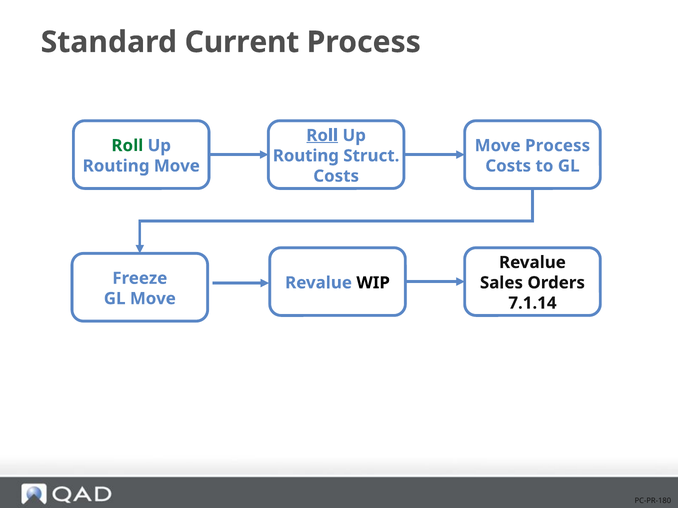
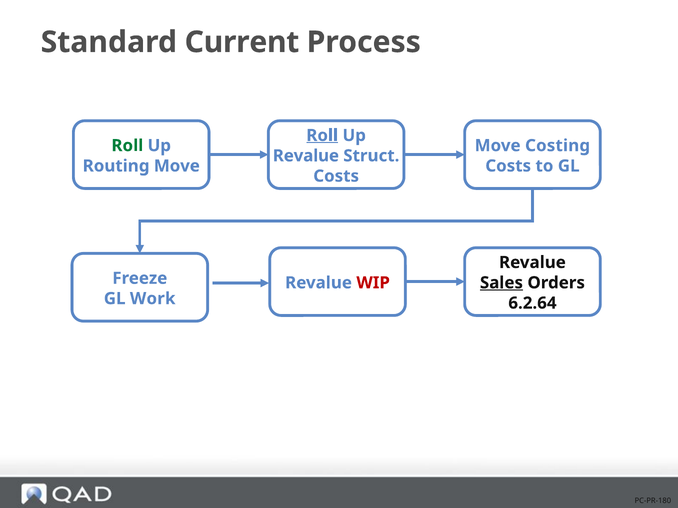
Move Process: Process -> Costing
Routing at (306, 156): Routing -> Revalue
WIP colour: black -> red
Sales underline: none -> present
GL Move: Move -> Work
7.1.14: 7.1.14 -> 6.2.64
